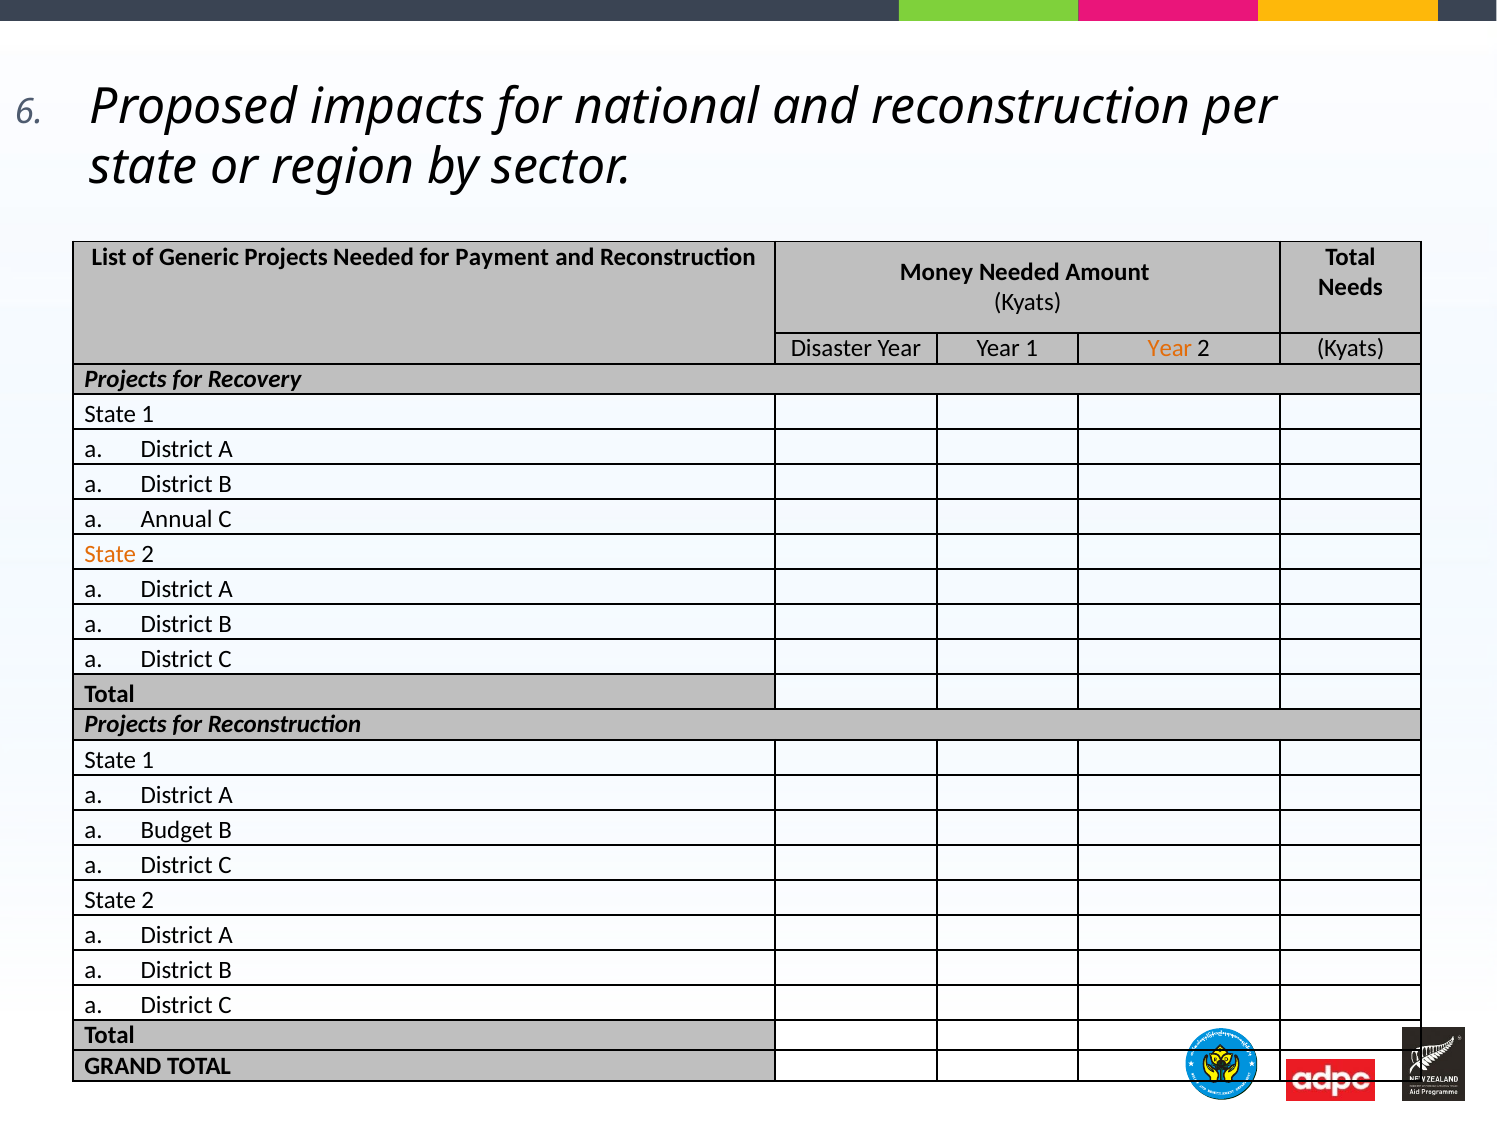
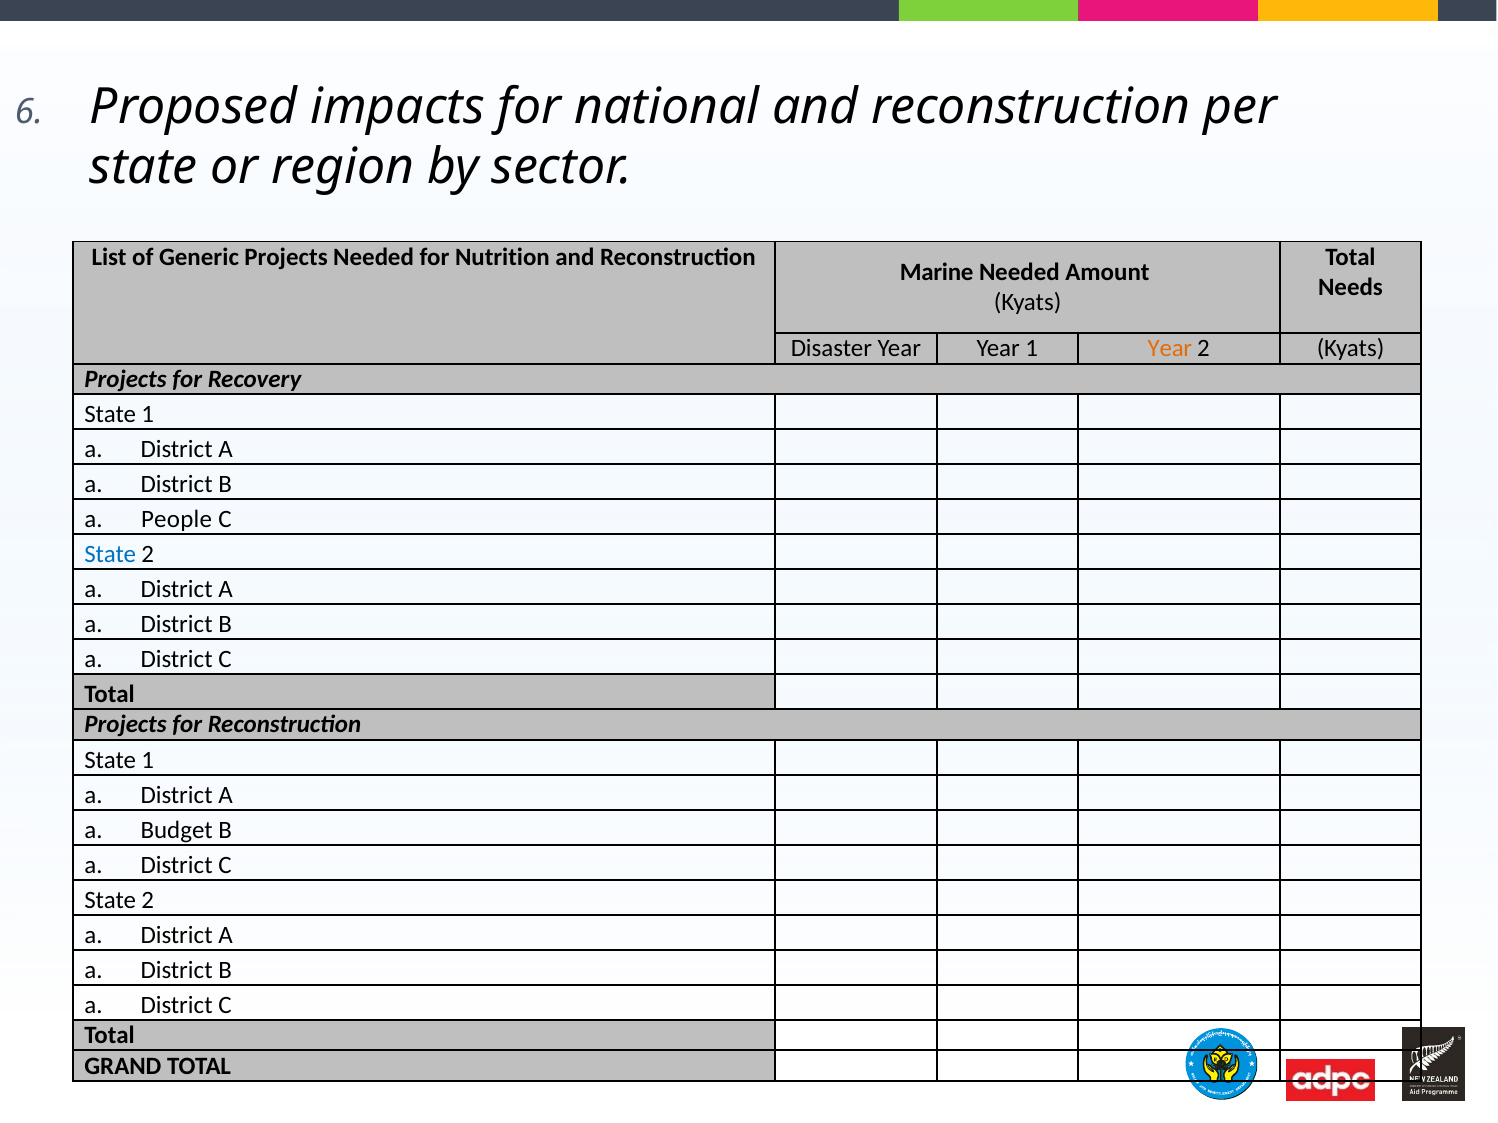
Payment: Payment -> Nutrition
Money: Money -> Marine
Annual: Annual -> People
State at (110, 554) colour: orange -> blue
